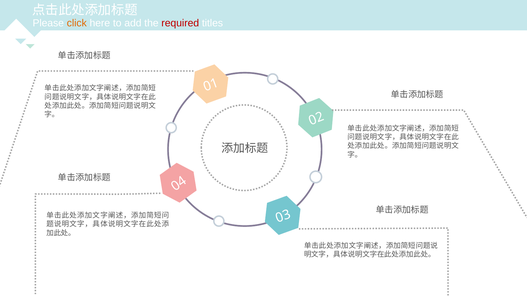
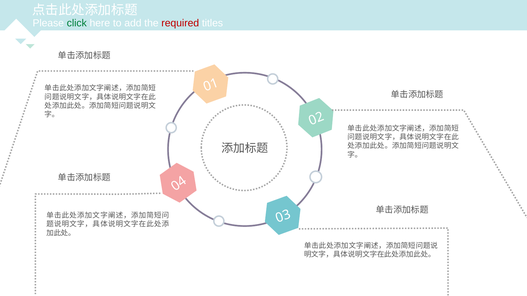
click colour: orange -> green
